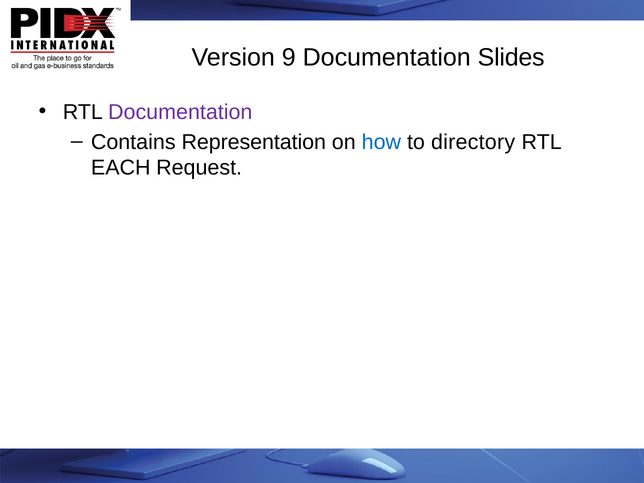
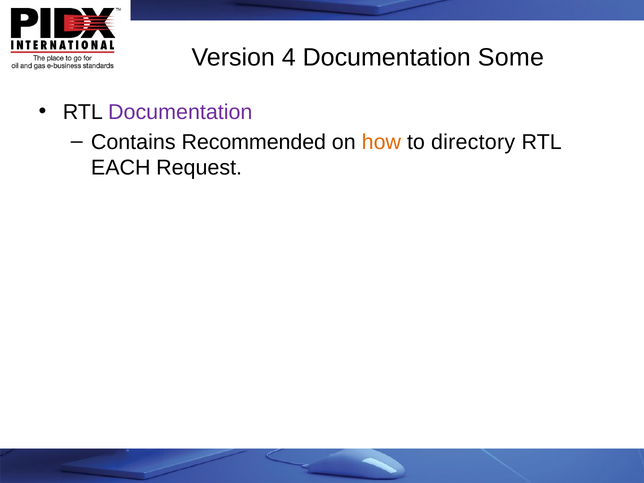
9: 9 -> 4
Slides: Slides -> Some
Representation: Representation -> Recommended
how colour: blue -> orange
